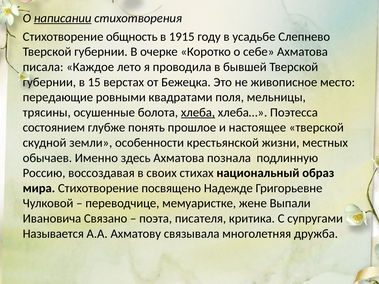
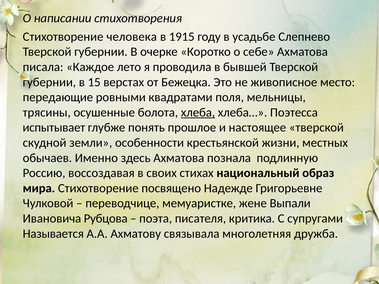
написании underline: present -> none
общность: общность -> человека
состоянием: состоянием -> испытывает
Связано: Связано -> Рубцова
